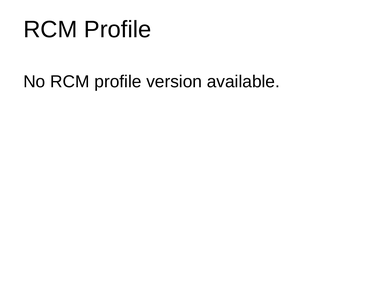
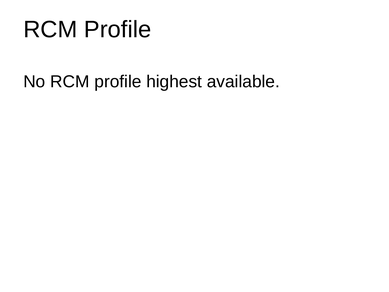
version: version -> highest
